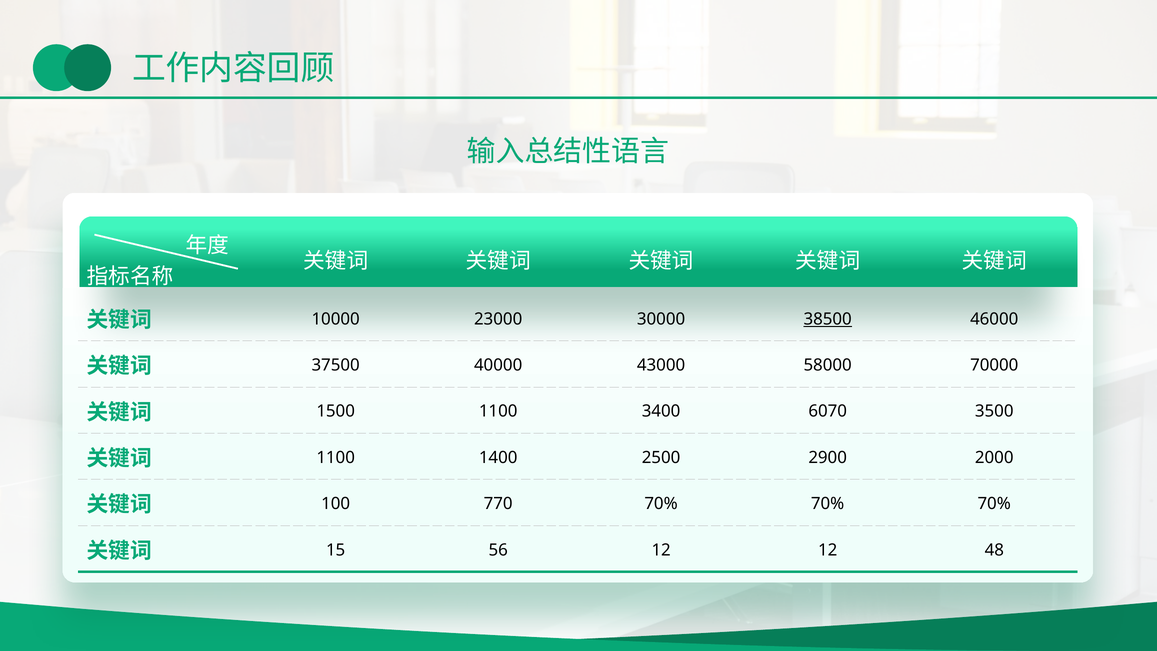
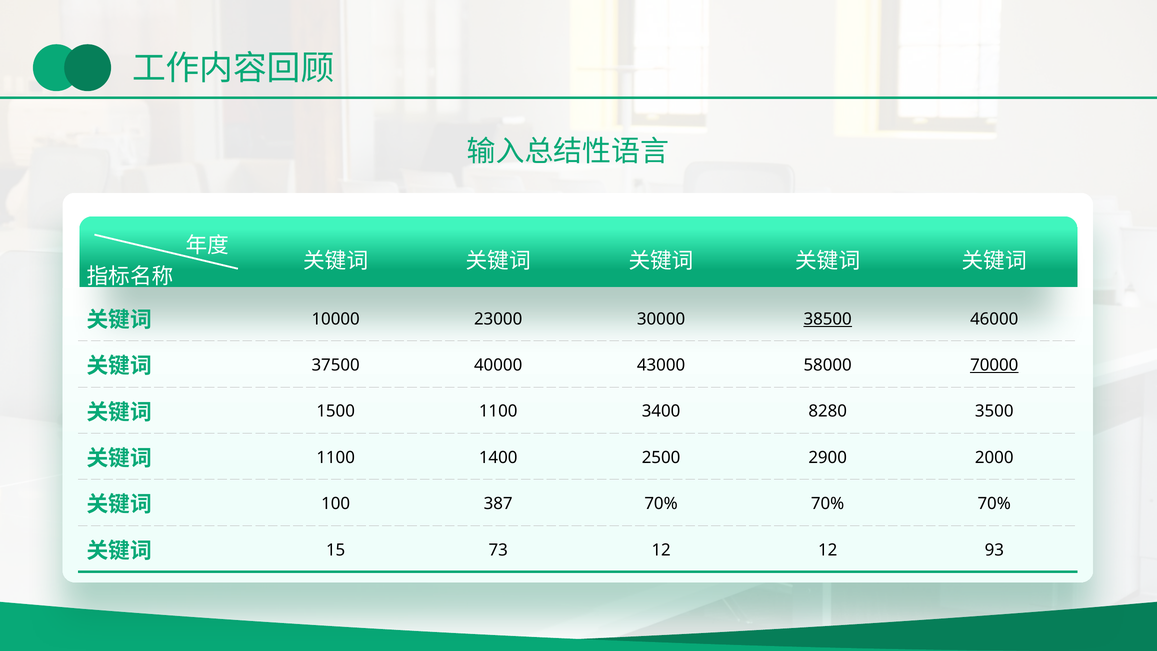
70000 underline: none -> present
6070: 6070 -> 8280
770: 770 -> 387
56: 56 -> 73
48: 48 -> 93
